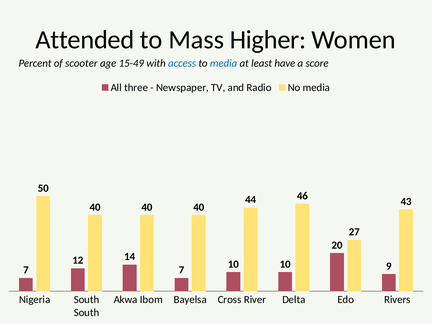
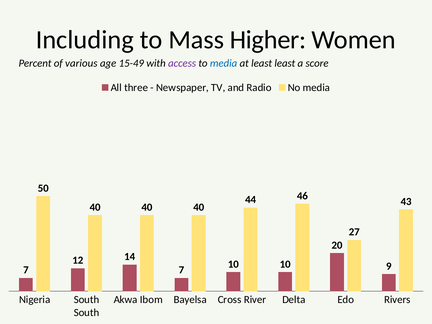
Attended: Attended -> Including
scooter: scooter -> various
access colour: blue -> purple
least have: have -> least
